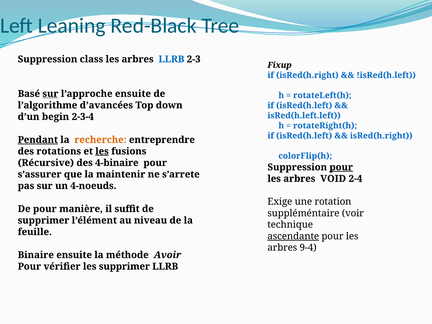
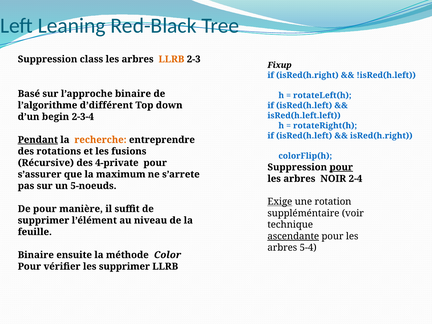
LLRB at (171, 59) colour: blue -> orange
sur at (50, 94) underline: present -> none
l’approche ensuite: ensuite -> binaire
d’avancées: d’avancées -> d’différent
les at (102, 151) underline: present -> none
4-binaire: 4-binaire -> 4-private
maintenir: maintenir -> maximum
VOID: VOID -> NOIR
4-noeuds: 4-noeuds -> 5-noeuds
Exige underline: none -> present
9-4: 9-4 -> 5-4
Avoir: Avoir -> Color
